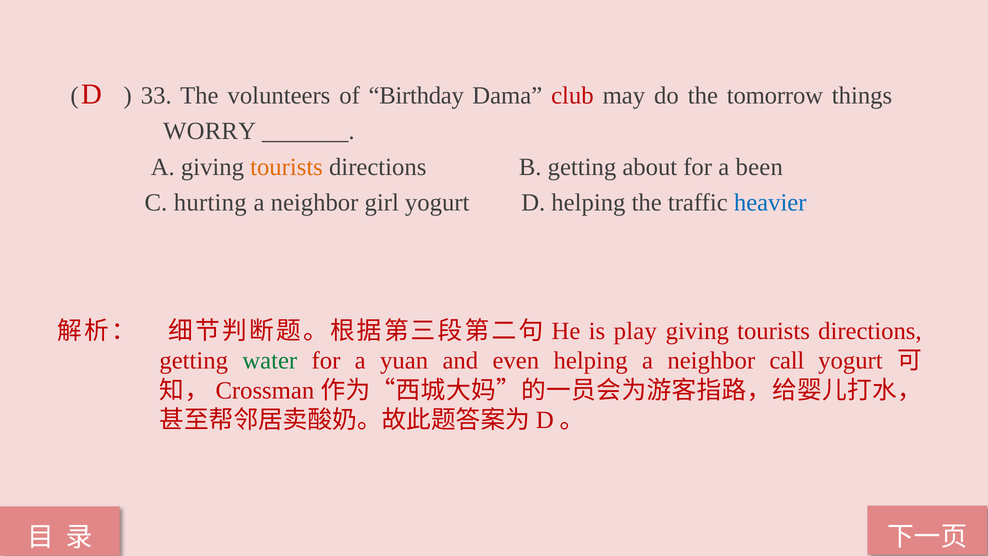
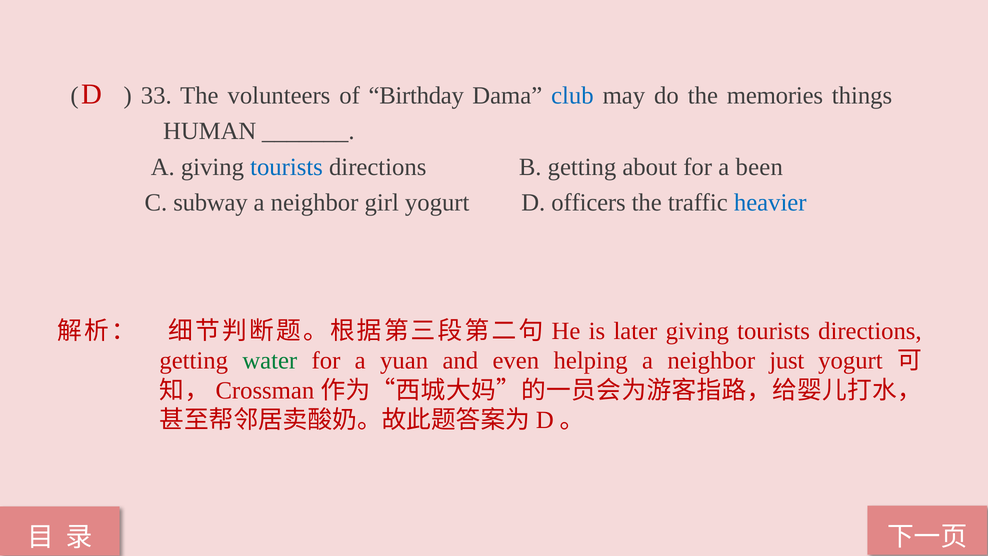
club colour: red -> blue
tomorrow: tomorrow -> memories
WORRY: WORRY -> HUMAN
tourists at (287, 167) colour: orange -> blue
hurting: hurting -> subway
D helping: helping -> officers
play: play -> later
call: call -> just
